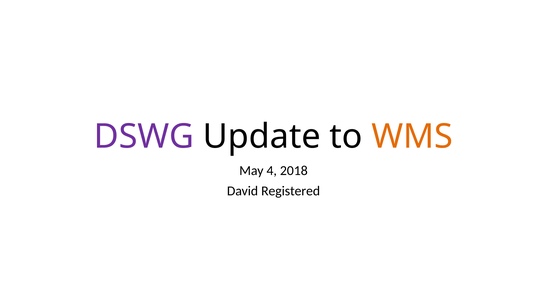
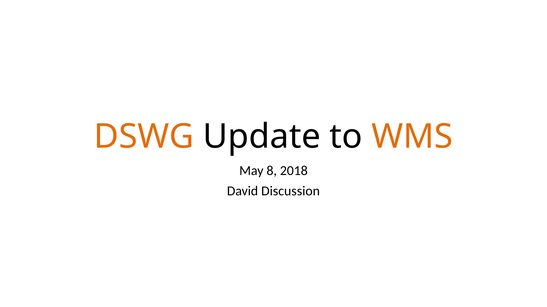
DSWG colour: purple -> orange
4: 4 -> 8
Registered: Registered -> Discussion
